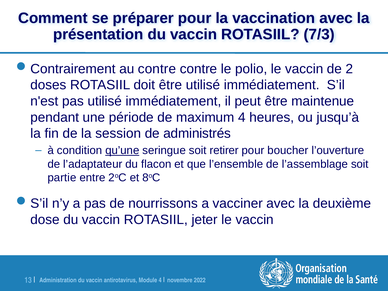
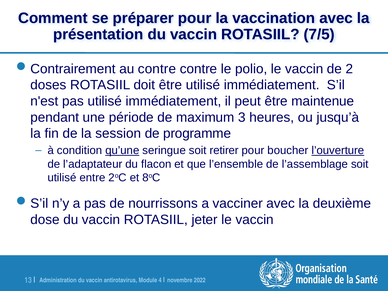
7/3: 7/3 -> 7/5
maximum 4: 4 -> 3
administrés: administrés -> programme
l’ouverture underline: none -> present
partie at (62, 178): partie -> utilisé
